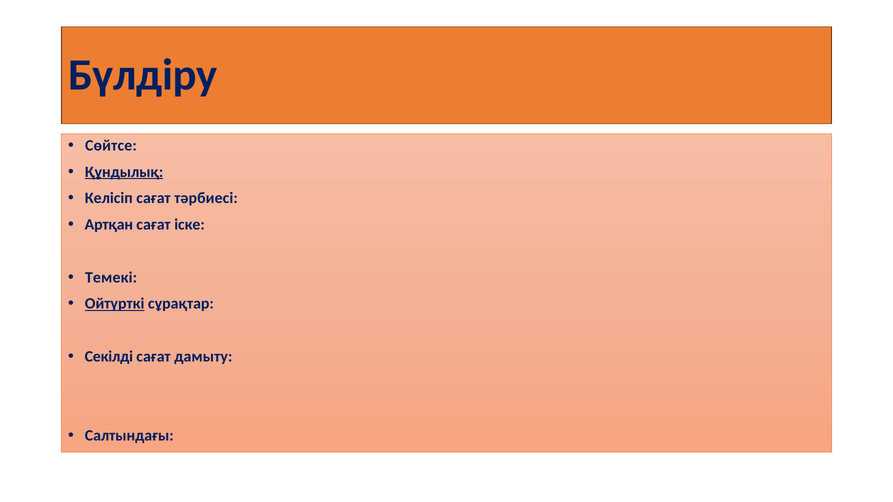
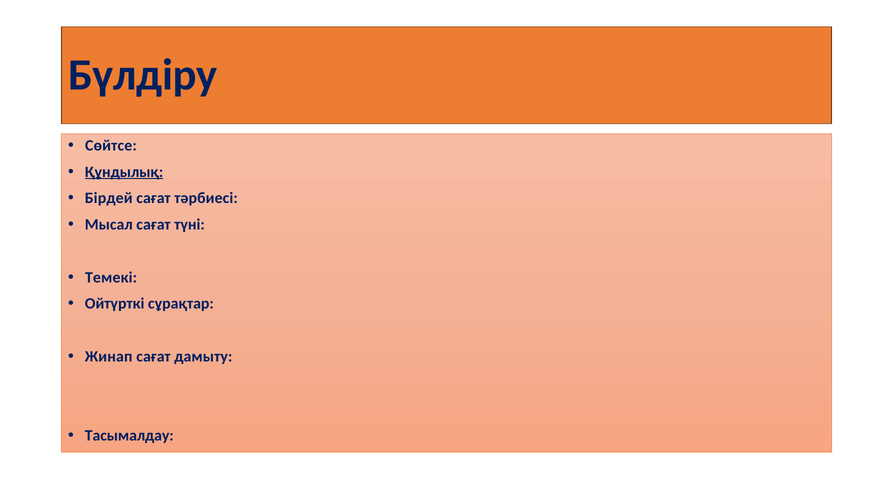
Келісіп: Келісіп -> Бірдей
Артқан: Артқан -> Мысал
іске: іске -> түні
Ойтүрткі underline: present -> none
Секілді: Секілді -> Жинап
Салтындағы: Салтындағы -> Тасымалдау
